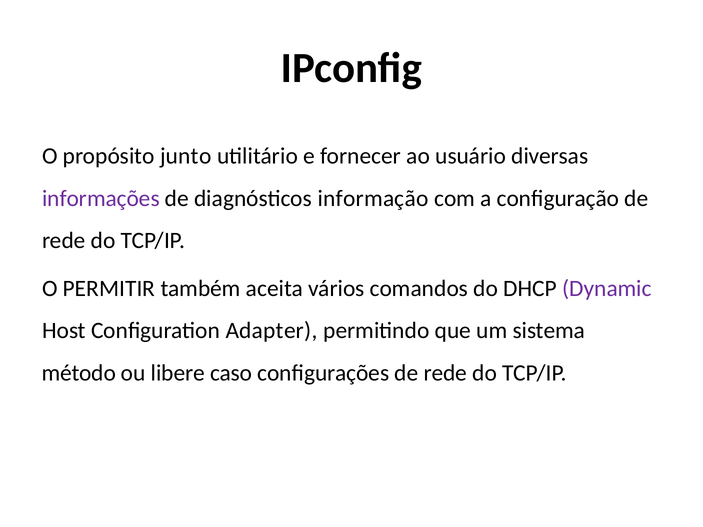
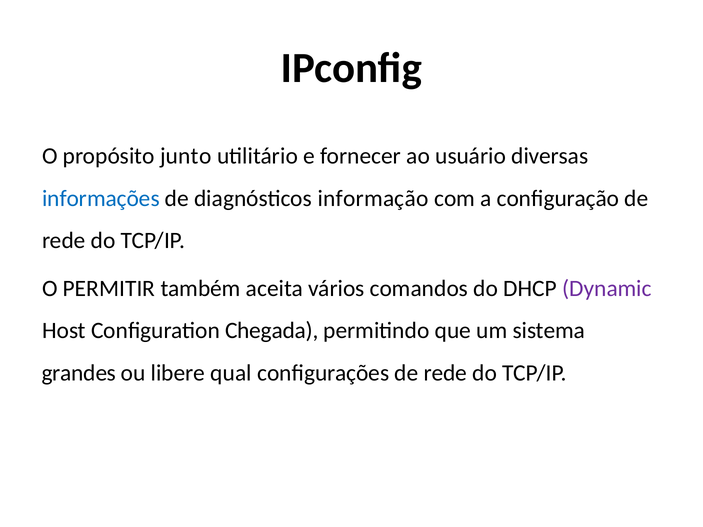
informações colour: purple -> blue
Adapter: Adapter -> Chegada
método: método -> grandes
caso: caso -> qual
